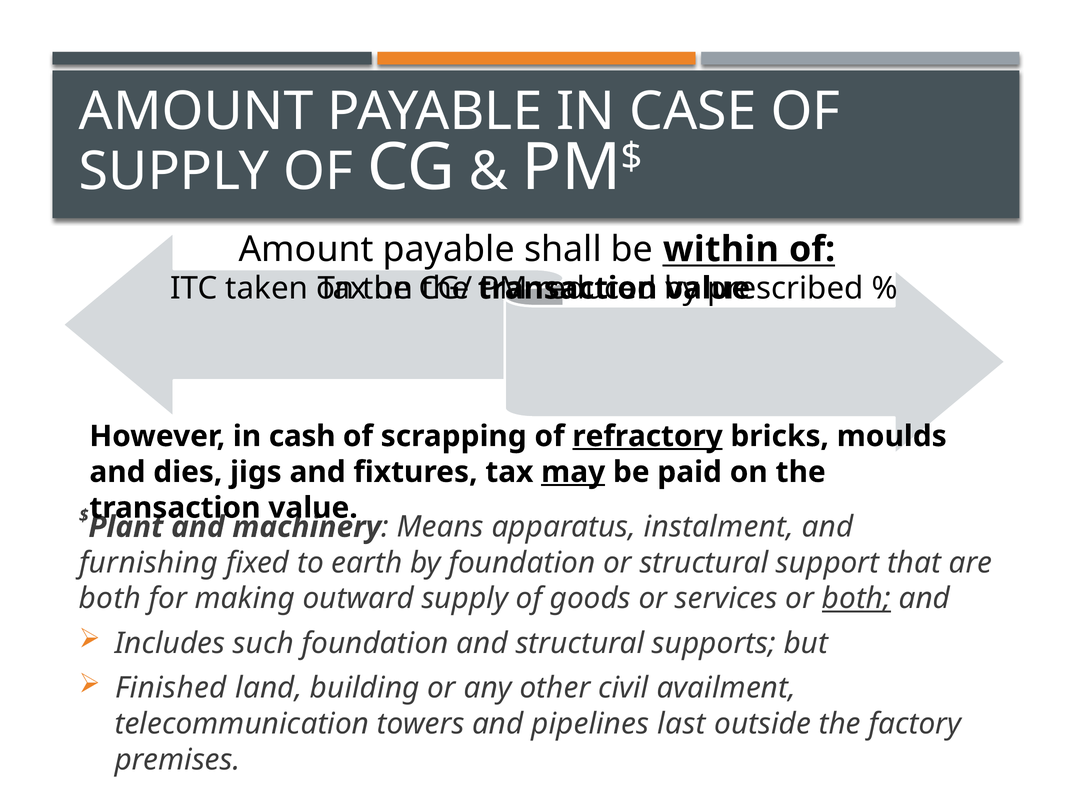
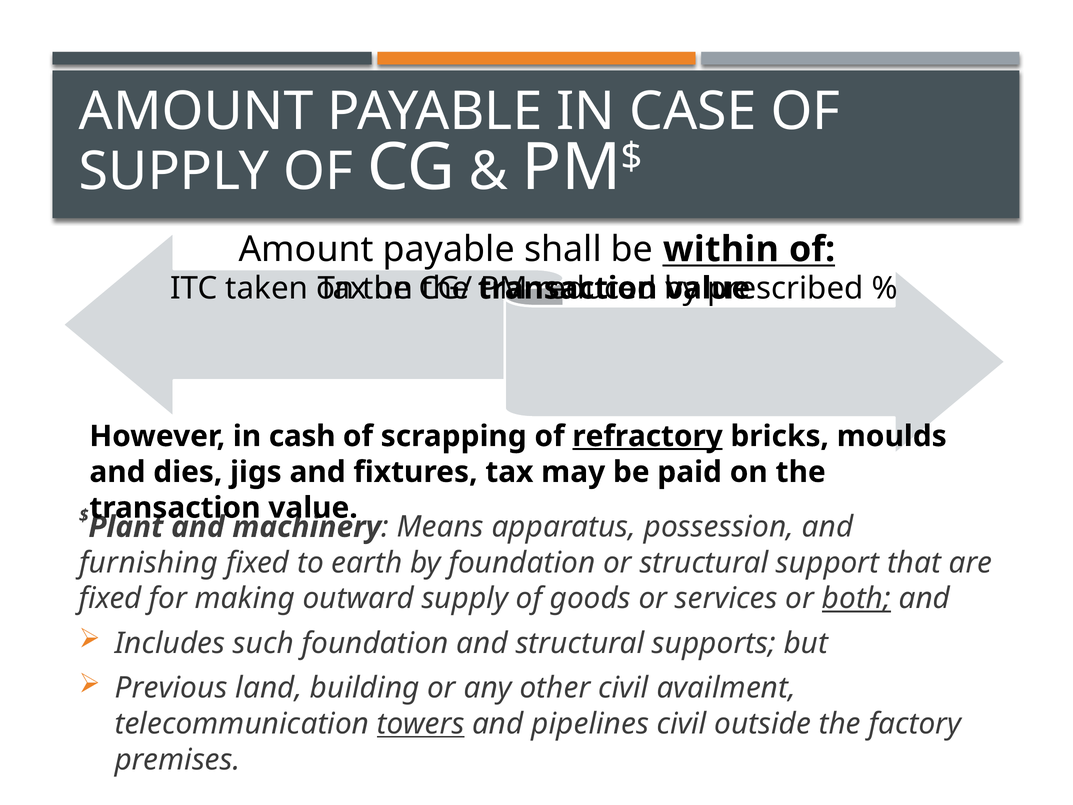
may underline: present -> none
instalment: instalment -> possession
both at (110, 598): both -> fixed
Finished: Finished -> Previous
towers underline: none -> present
pipelines last: last -> civil
